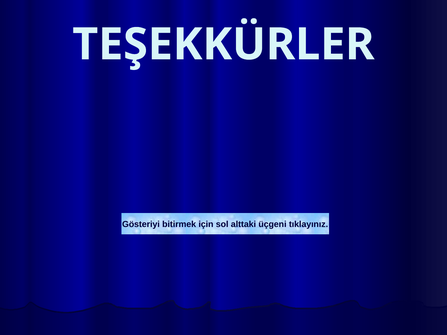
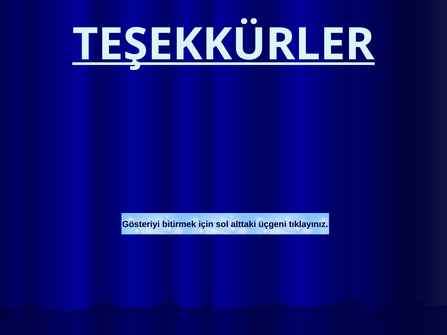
TEŞEKKÜRLER underline: none -> present
